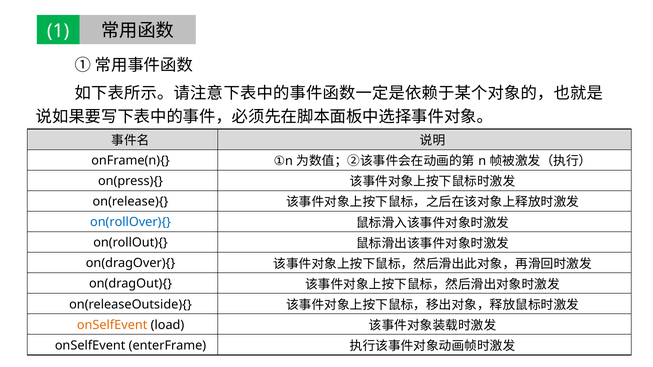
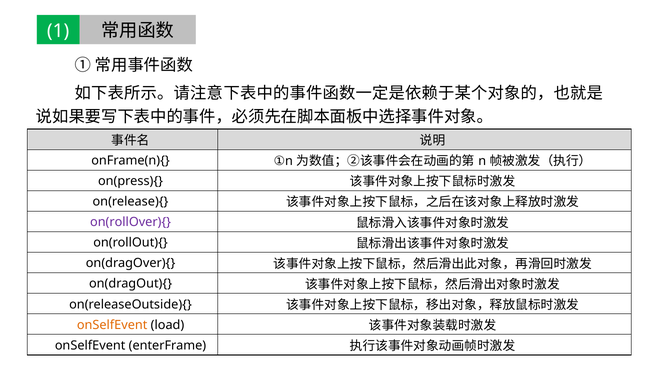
on(rollOver){ colour: blue -> purple
